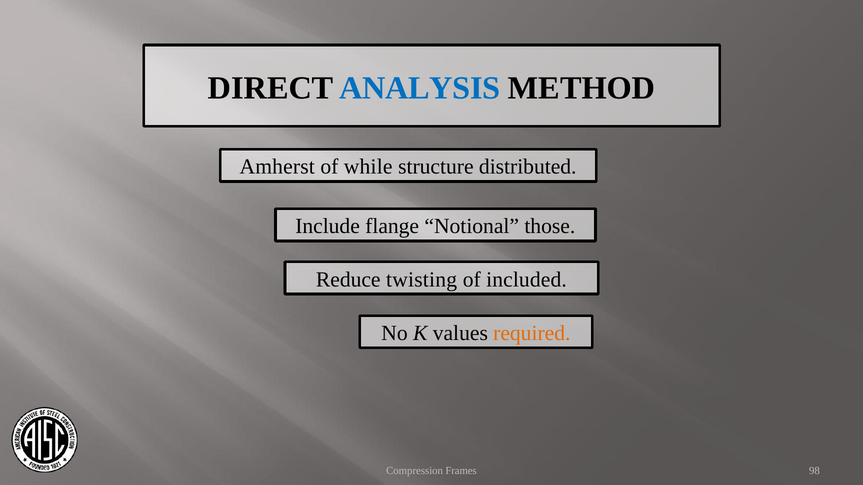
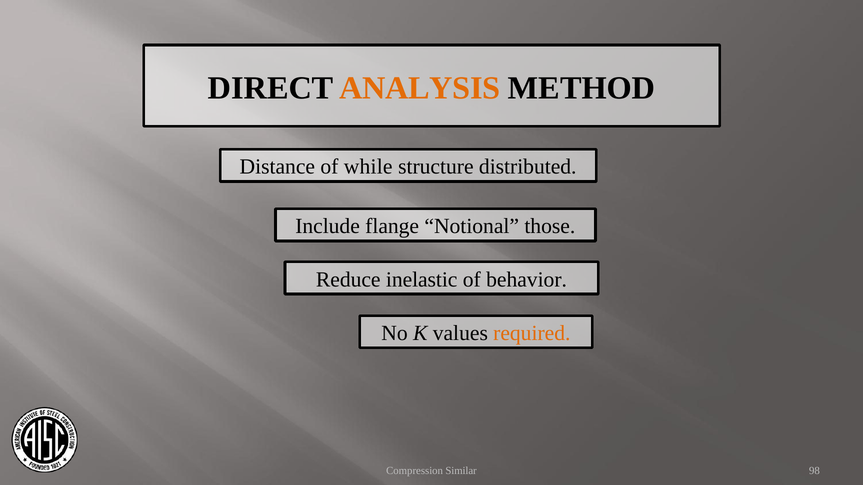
ANALYSIS colour: blue -> orange
Amherst: Amherst -> Distance
twisting: twisting -> inelastic
included: included -> behavior
Frames: Frames -> Similar
